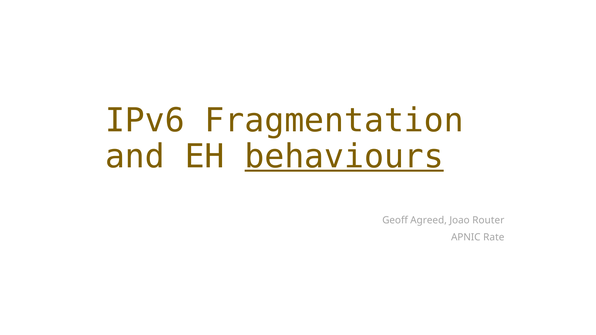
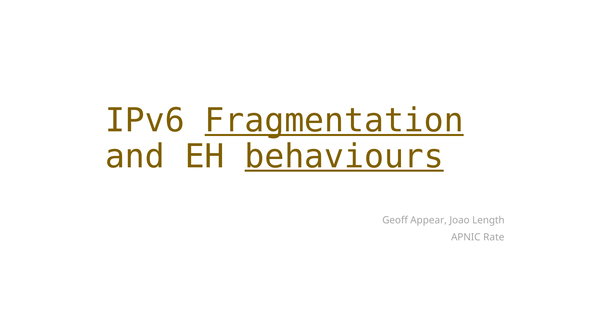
Fragmentation underline: none -> present
Agreed: Agreed -> Appear
Router: Router -> Length
